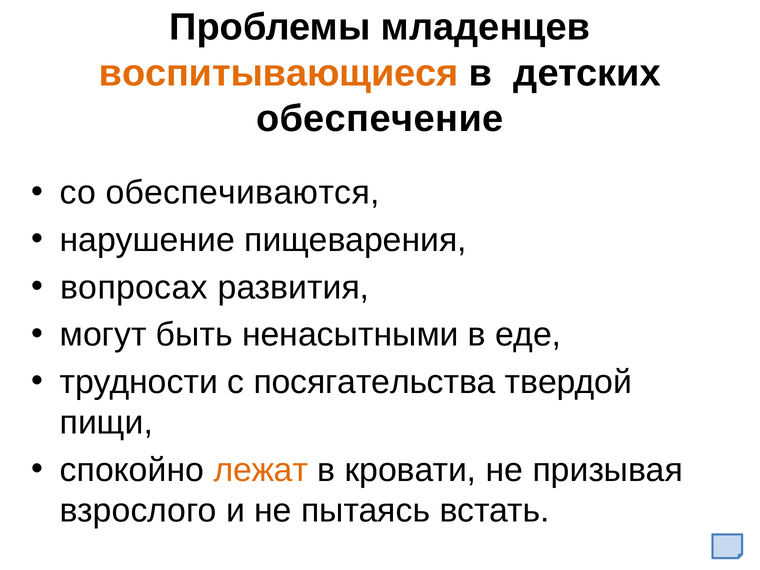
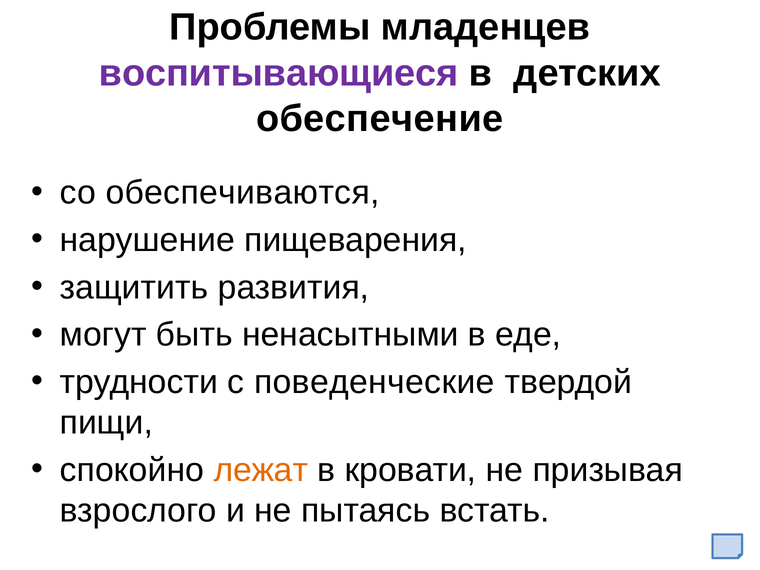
воспитывающиеся colour: orange -> purple
вопросах: вопросах -> защитить
посягательства: посягательства -> поведенческие
